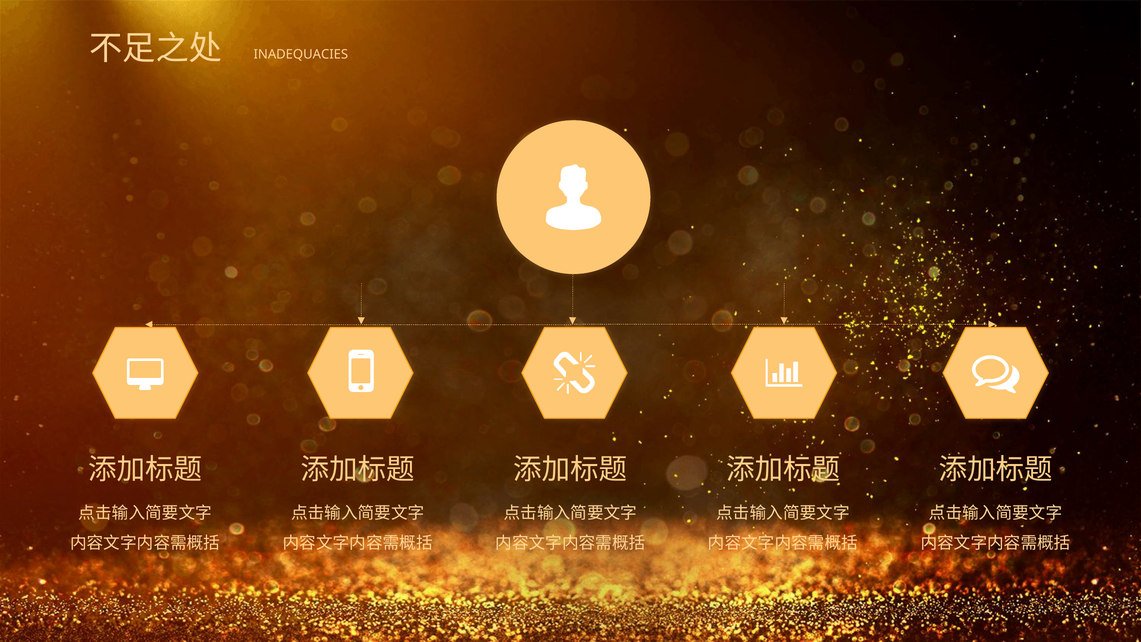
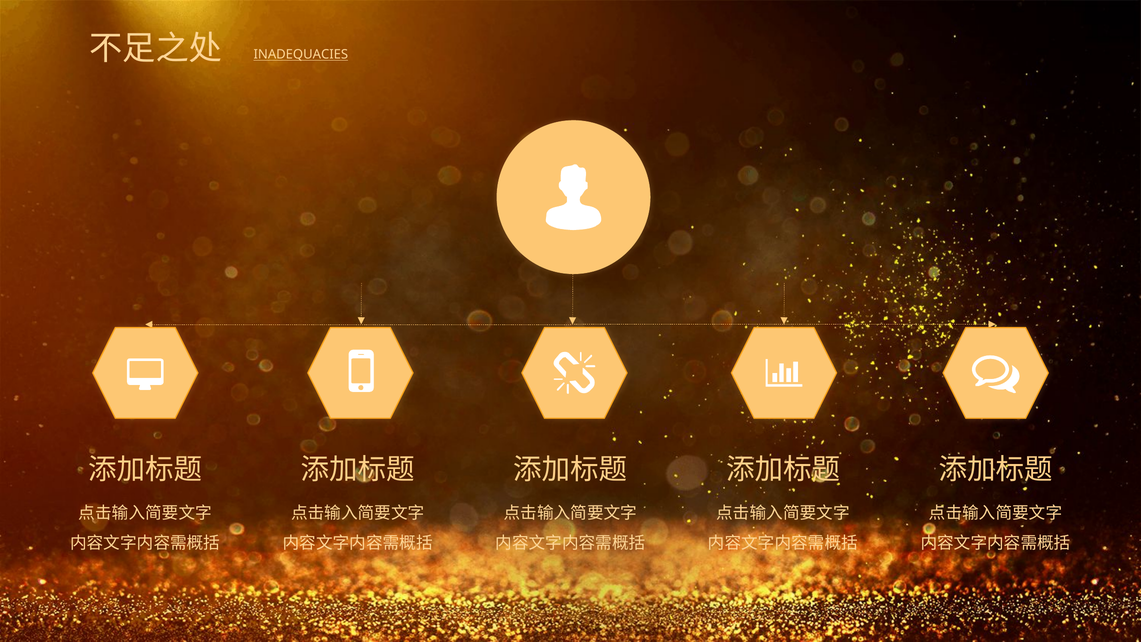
INADEQUACIES underline: none -> present
